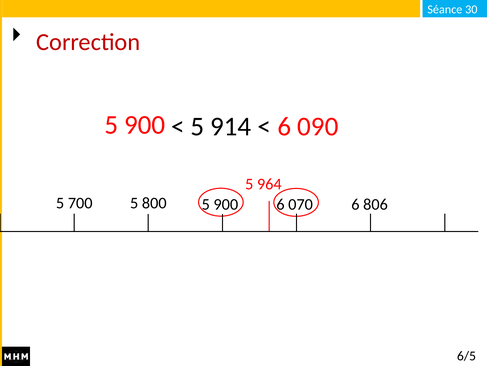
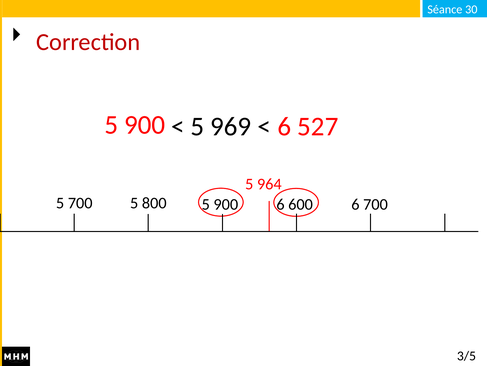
090: 090 -> 527
914: 914 -> 969
070: 070 -> 600
6 806: 806 -> 700
6/5: 6/5 -> 3/5
